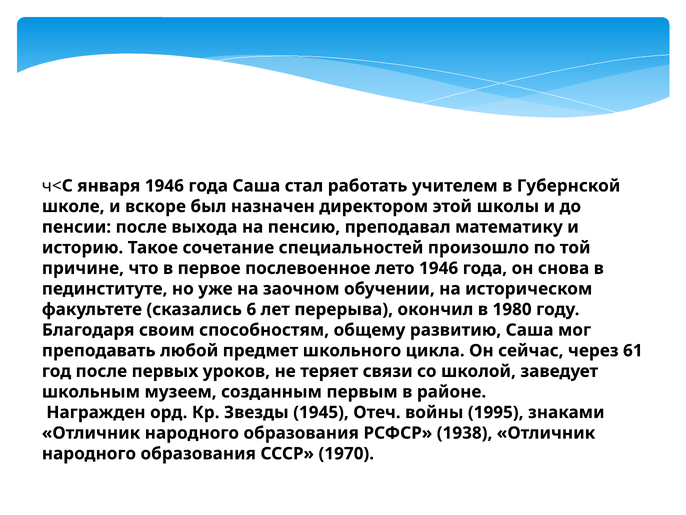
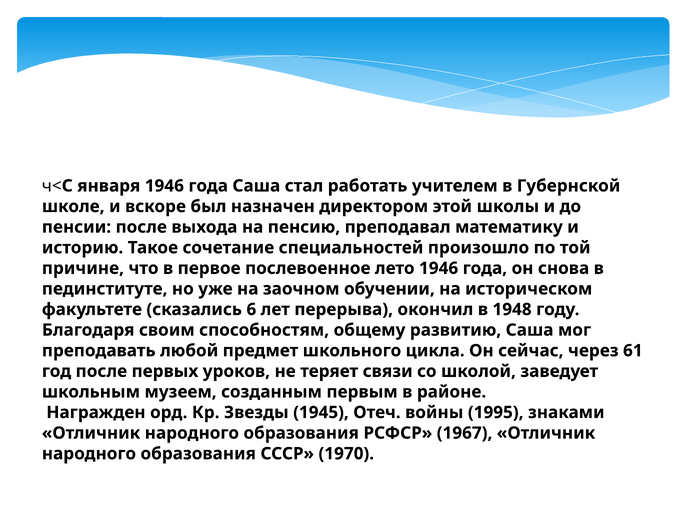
1980: 1980 -> 1948
1938: 1938 -> 1967
